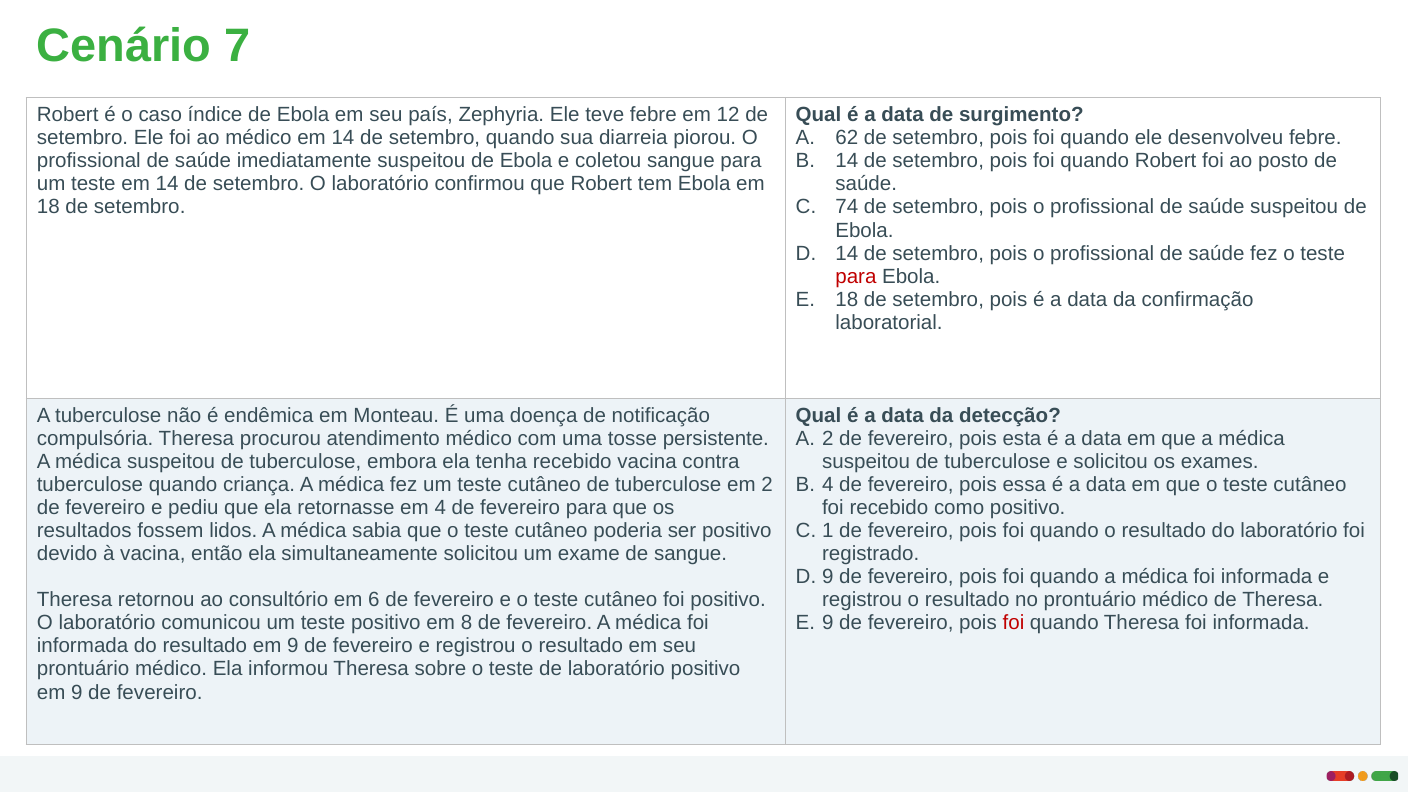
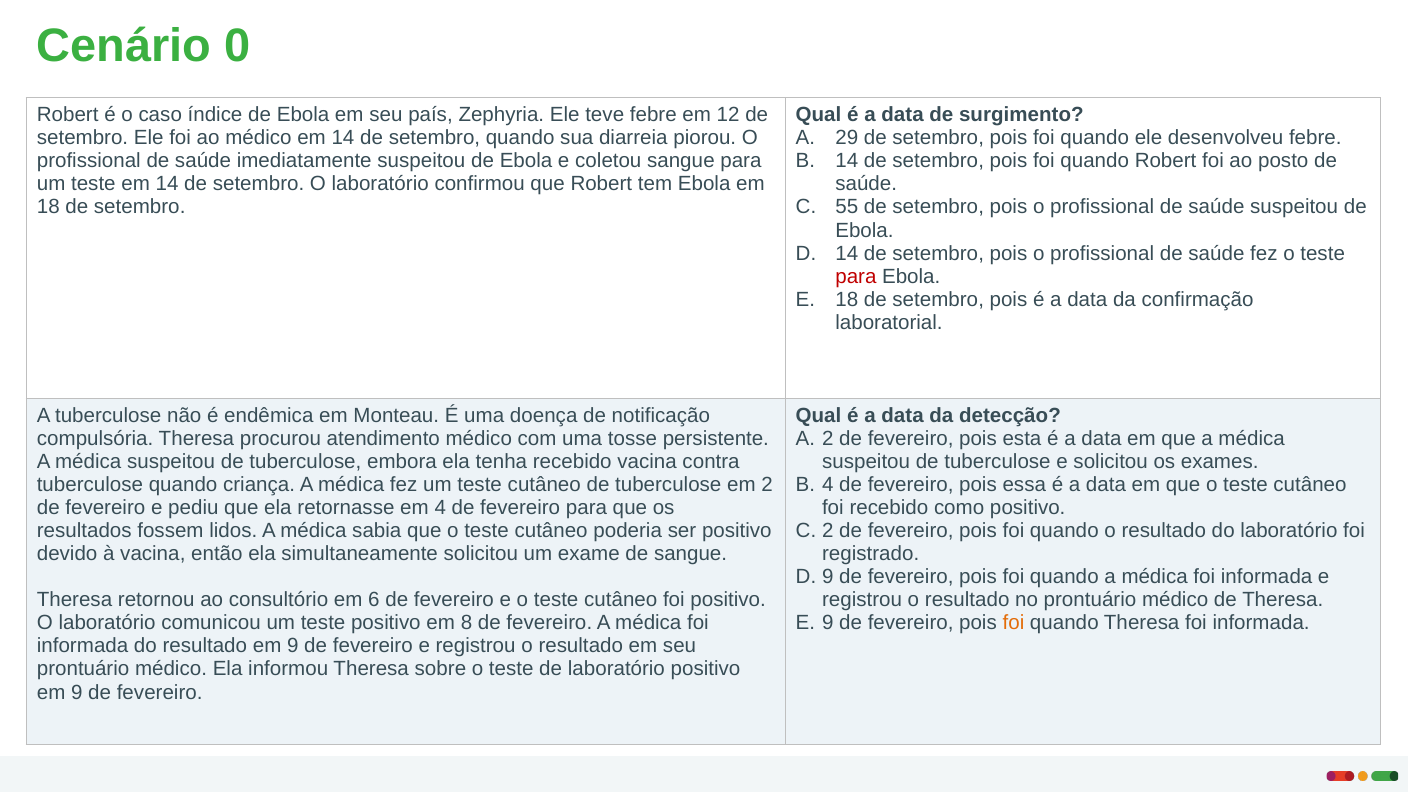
7: 7 -> 0
62: 62 -> 29
74: 74 -> 55
1 at (828, 531): 1 -> 2
foi at (1013, 623) colour: red -> orange
